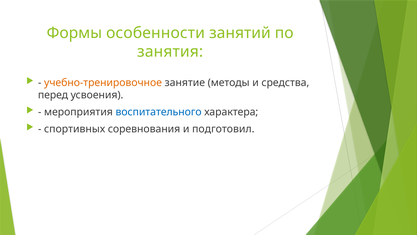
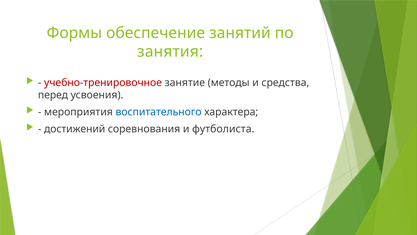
особенности: особенности -> обеспечение
учебно-тренировочное colour: orange -> red
спортивных: спортивных -> достижений
подготовил: подготовил -> футболиста
